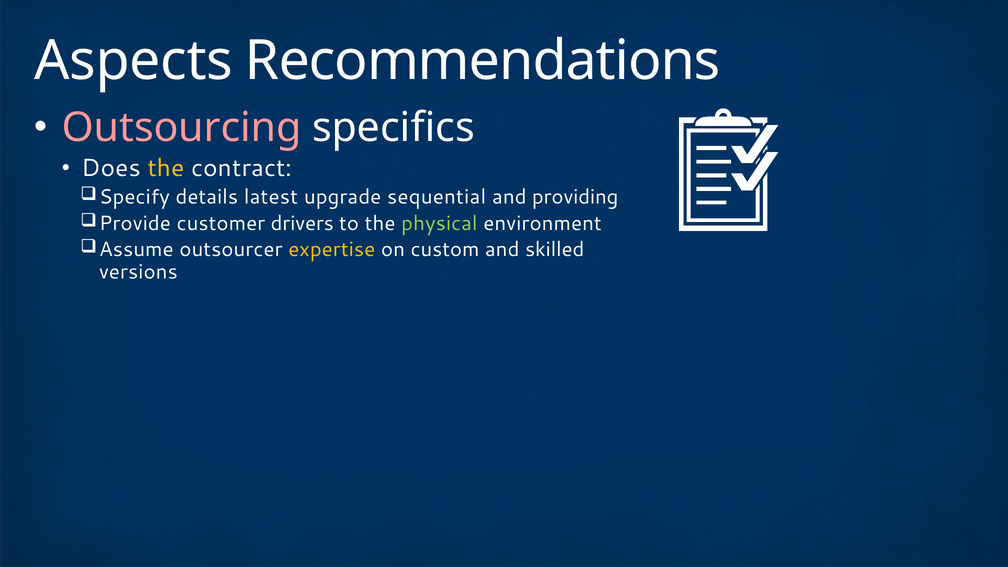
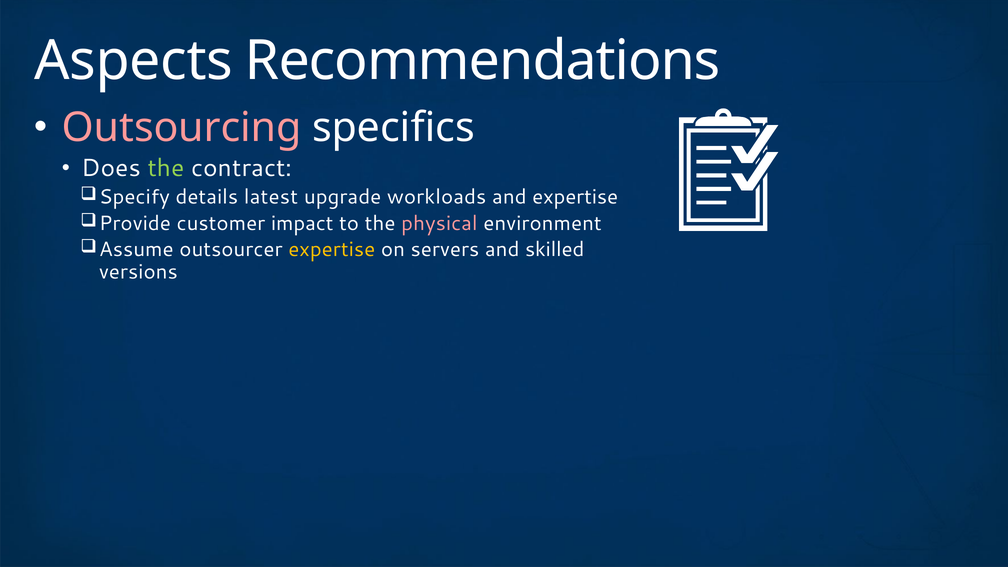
the at (166, 168) colour: yellow -> light green
sequential: sequential -> workloads
and providing: providing -> expertise
drivers: drivers -> impact
physical colour: light green -> pink
custom: custom -> servers
